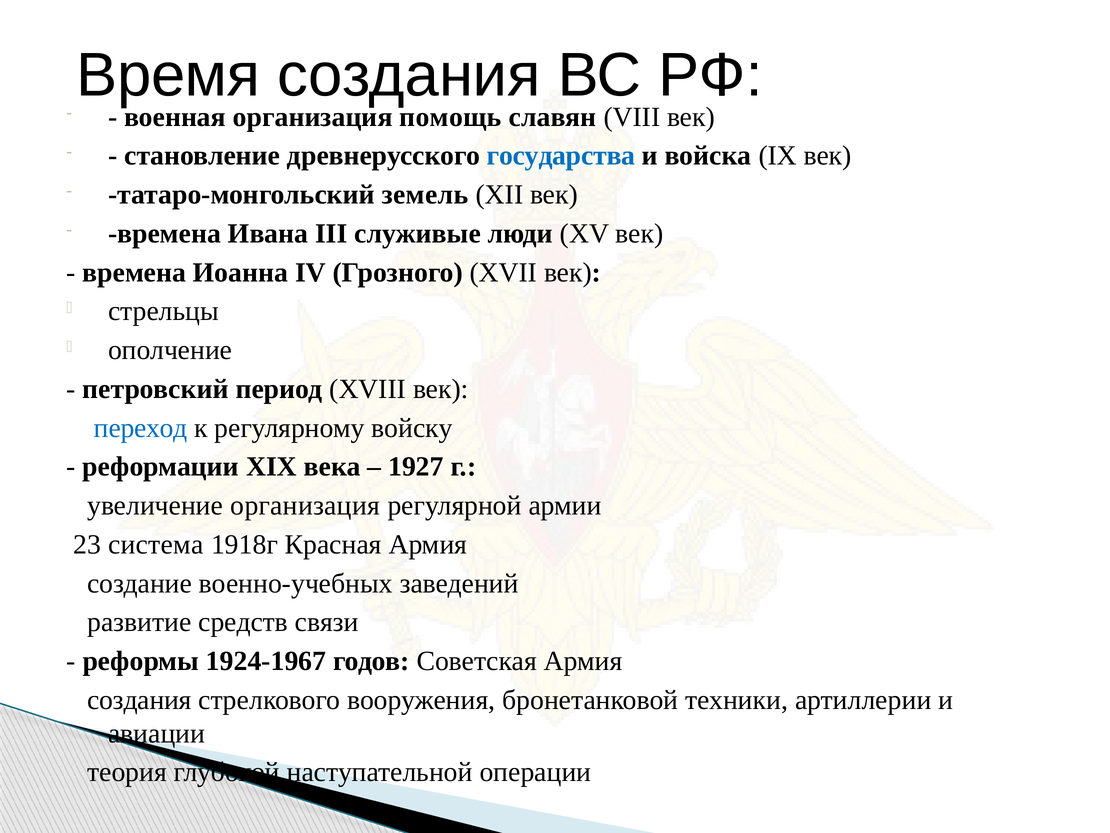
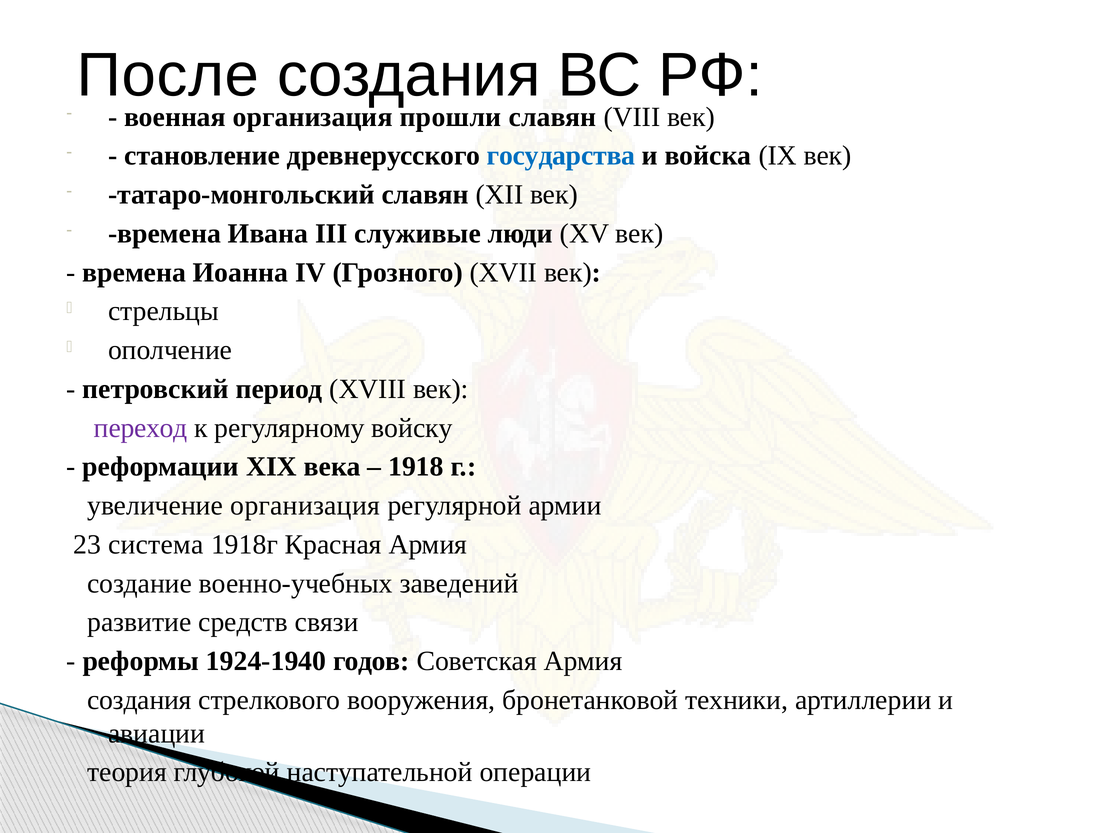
Время: Время -> После
помощь: помощь -> прошли
татаро-монгольский земель: земель -> славян
переход colour: blue -> purple
1927: 1927 -> 1918
1924-1967: 1924-1967 -> 1924-1940
